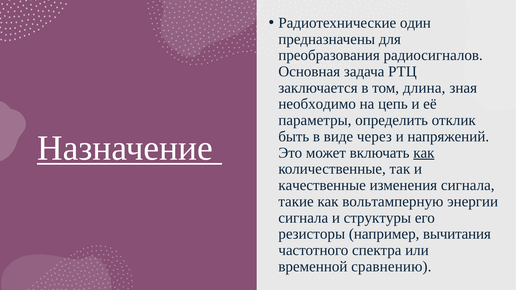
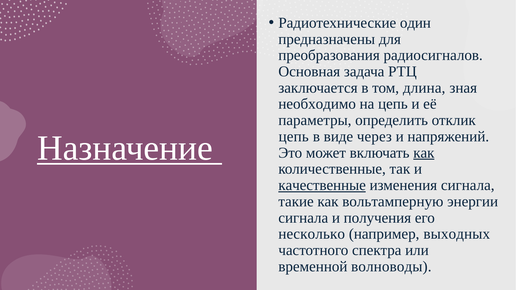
быть at (294, 137): быть -> цепь
качественные underline: none -> present
структуры: структуры -> получения
резисторы: резисторы -> несколько
вычитания: вычитания -> выходных
сравнению: сравнению -> волноводы
